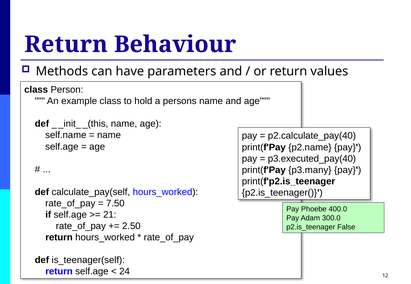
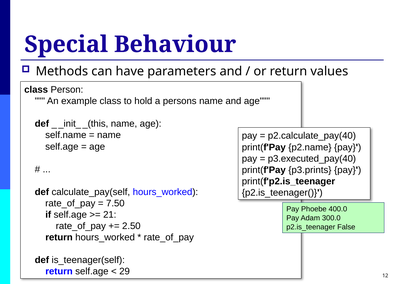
Return at (66, 45): Return -> Special
p3.many: p3.many -> p3.prints
24: 24 -> 29
